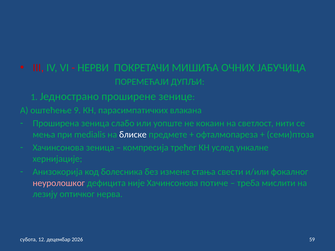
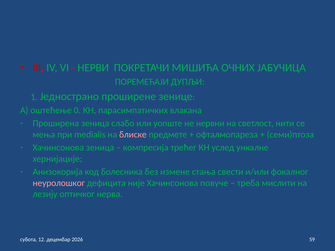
9: 9 -> 0
кокаин: кокаин -> нервни
блиске colour: white -> pink
потиче: потиче -> повуче
